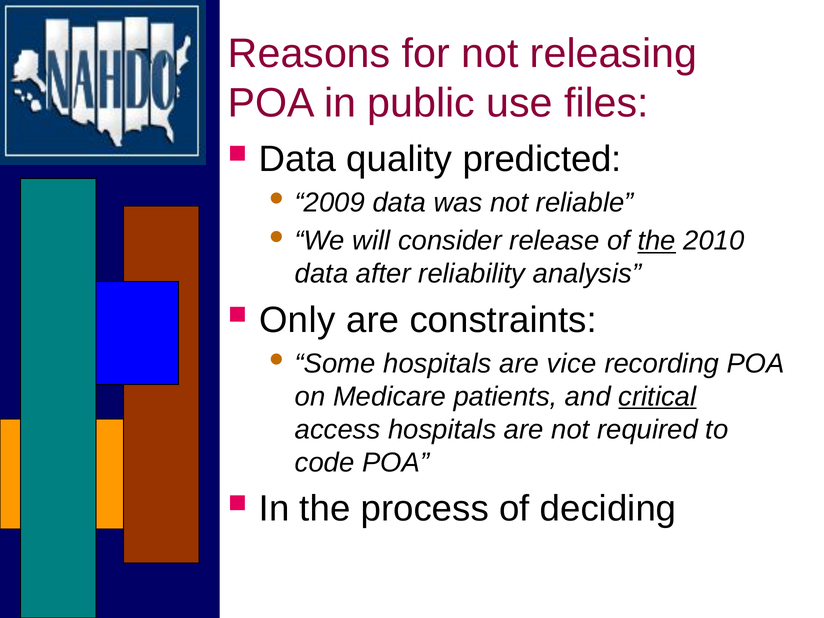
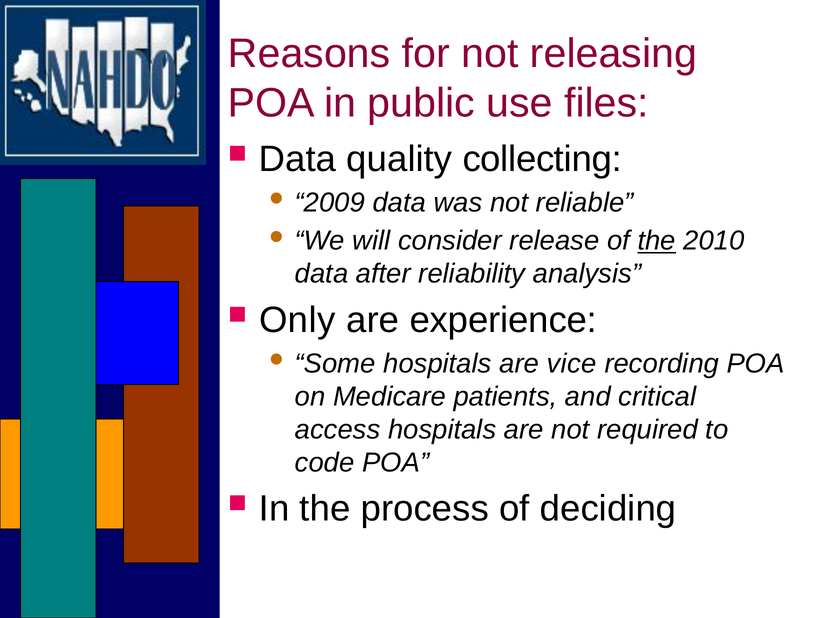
predicted: predicted -> collecting
constraints: constraints -> experience
critical underline: present -> none
